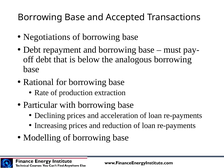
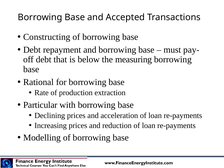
Negotiations: Negotiations -> Constructing
analogous: analogous -> measuring
